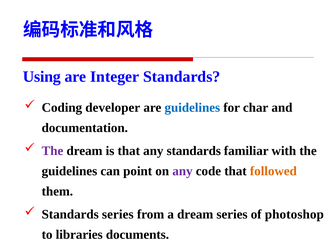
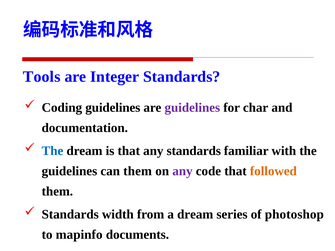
Using: Using -> Tools
Coding developer: developer -> guidelines
guidelines at (192, 108) colour: blue -> purple
The at (52, 151) colour: purple -> blue
can point: point -> them
Standards series: series -> width
libraries: libraries -> mapinfo
